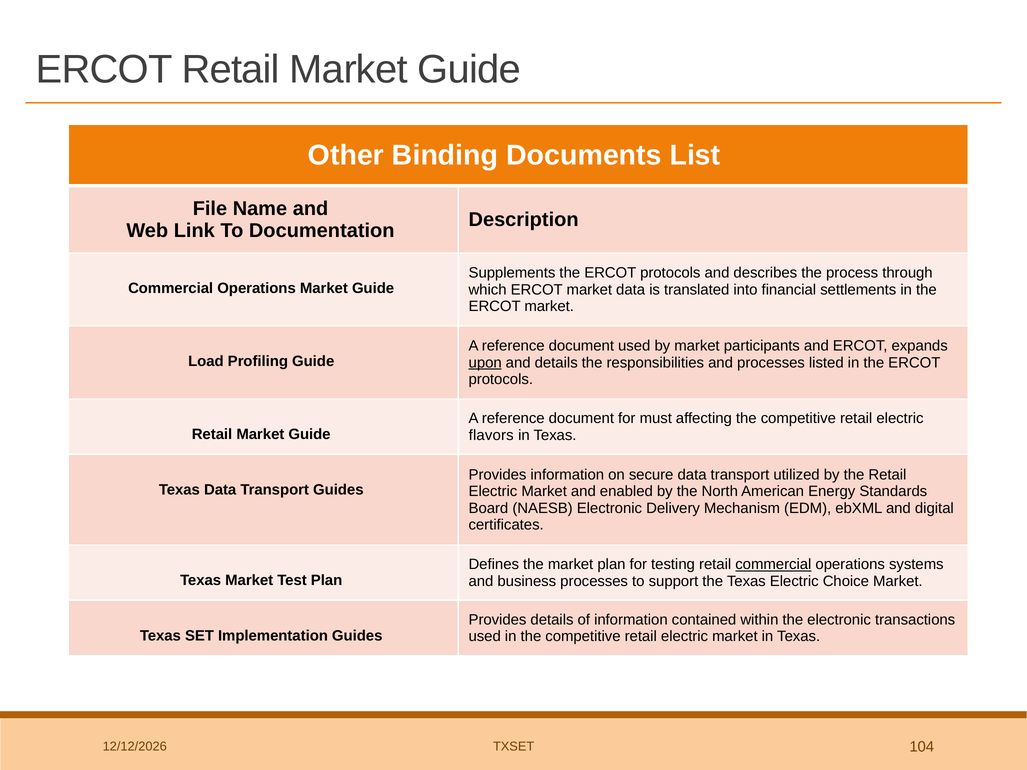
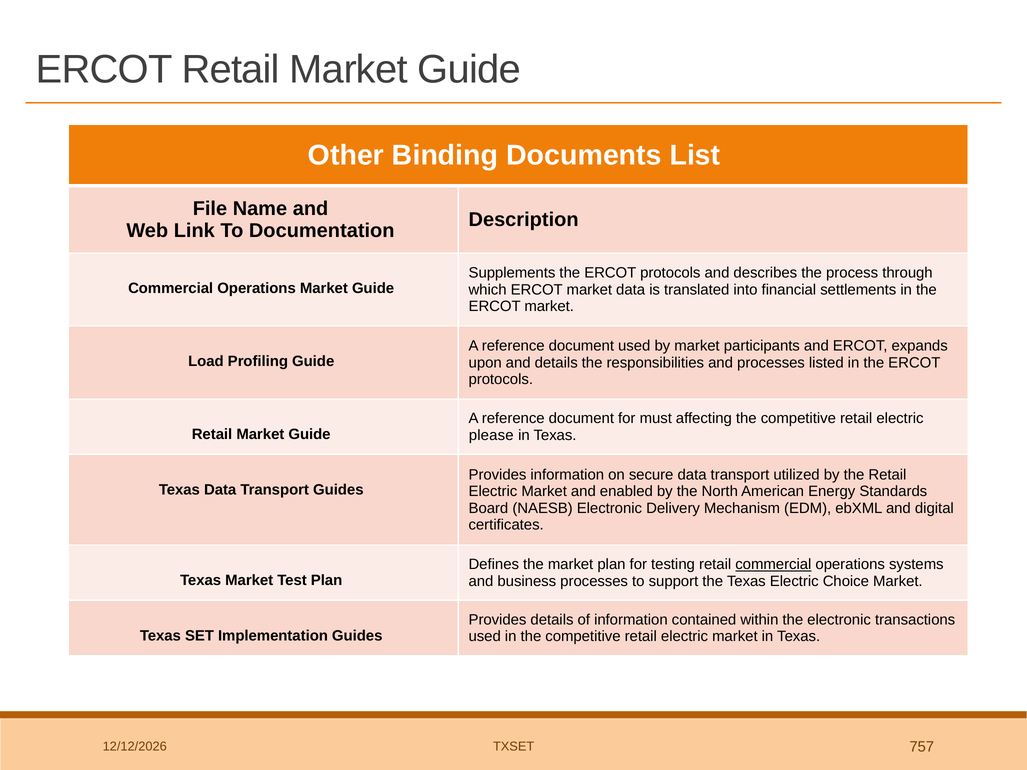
upon underline: present -> none
flavors: flavors -> please
104: 104 -> 757
